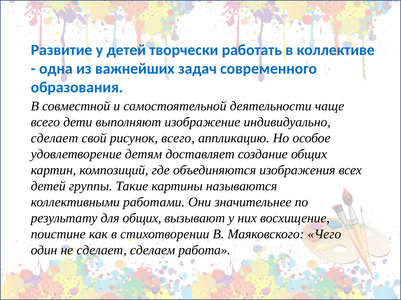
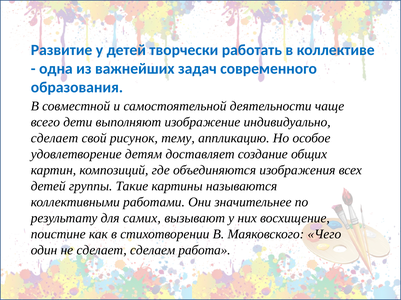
рисунок всего: всего -> тему
для общих: общих -> самих
